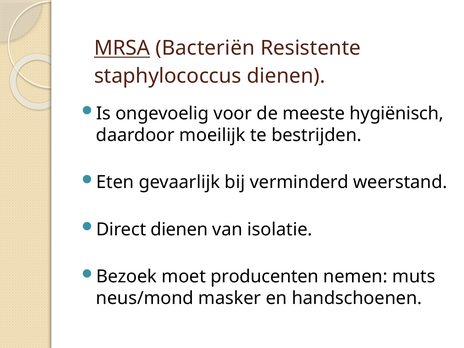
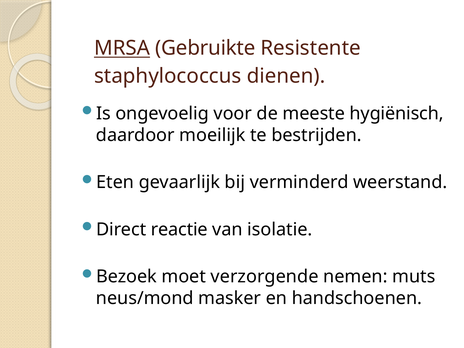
Bacteriën: Bacteriën -> Gebruikte
Direct dienen: dienen -> reactie
producenten: producenten -> verzorgende
